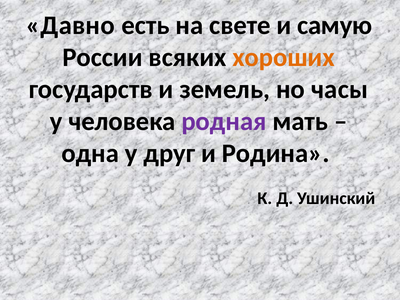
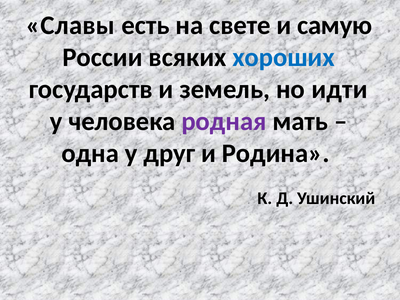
Давно: Давно -> Славы
хороших colour: orange -> blue
часы: часы -> идти
